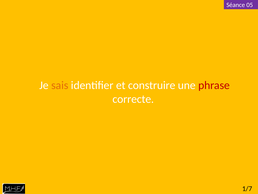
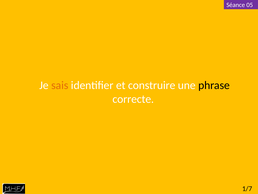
phrase colour: red -> black
